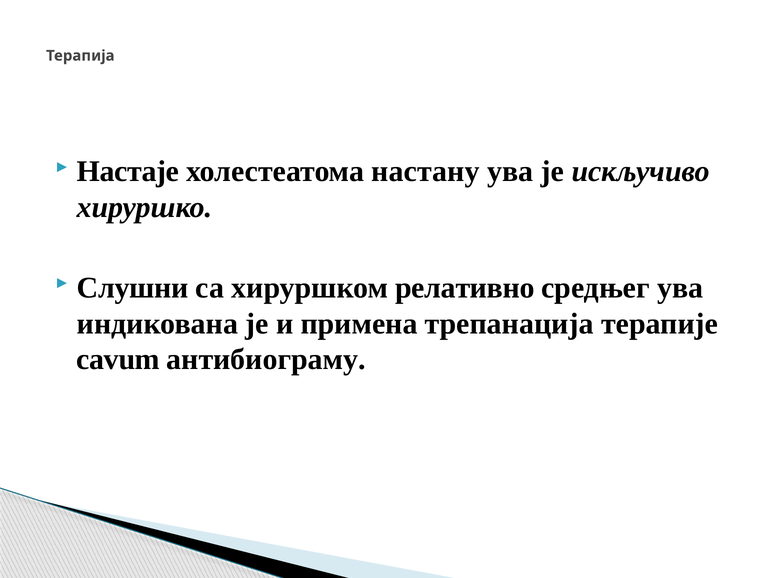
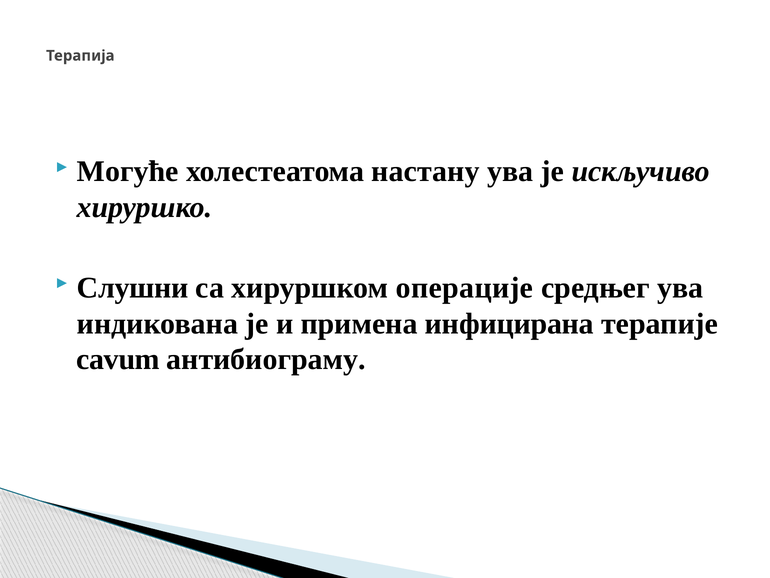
Настаје: Настаје -> Могуће
релативно: релативно -> операције
трепанација: трепанација -> инфицирана
